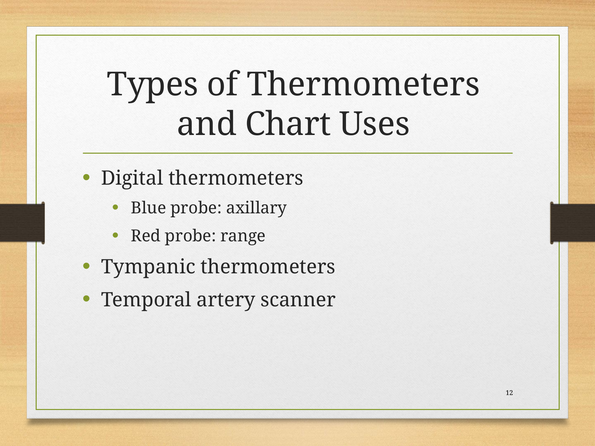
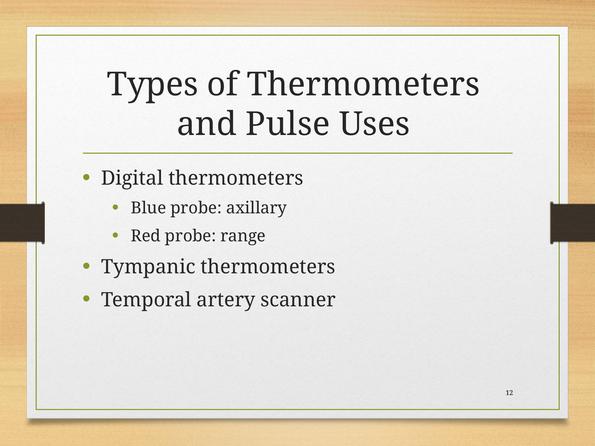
Chart: Chart -> Pulse
